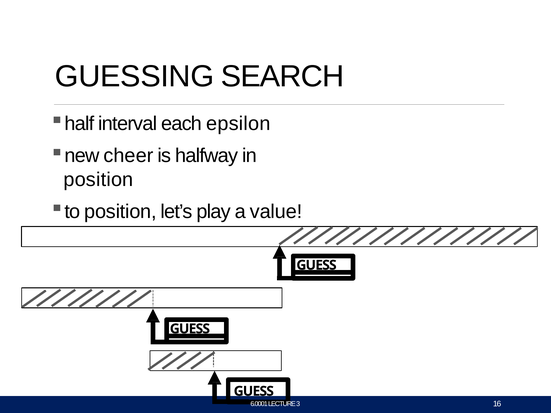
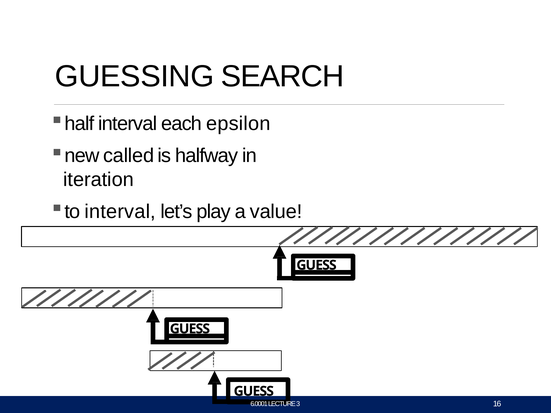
cheer: cheer -> called
position at (98, 180): position -> iteration
position at (120, 212): position -> interval
